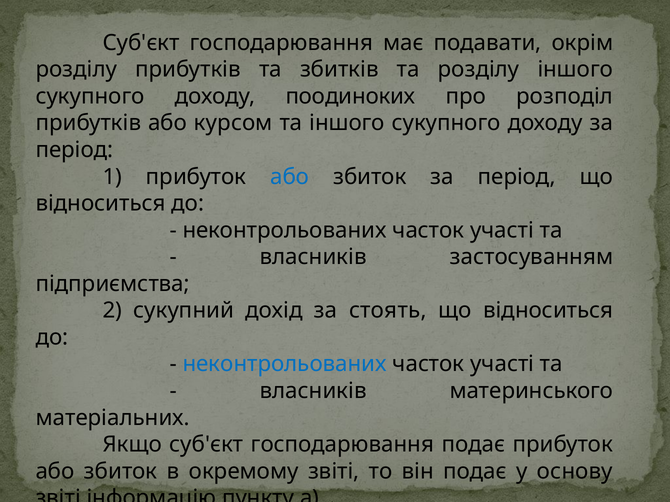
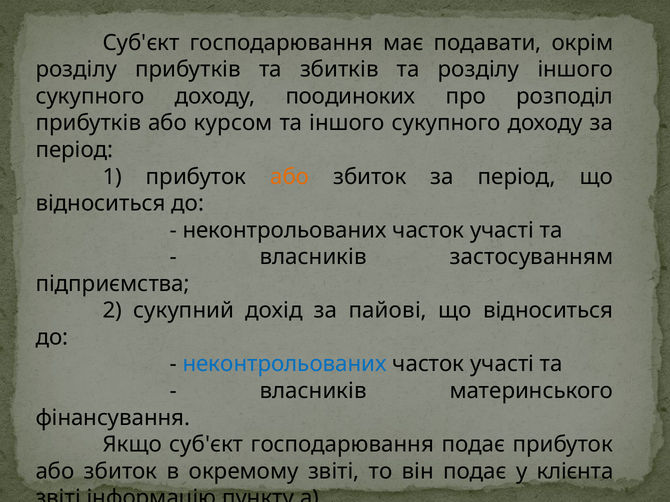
або at (290, 177) colour: blue -> orange
стоять: стоять -> пайові
матеріальних: матеріальних -> фінансування
основу: основу -> клієнта
